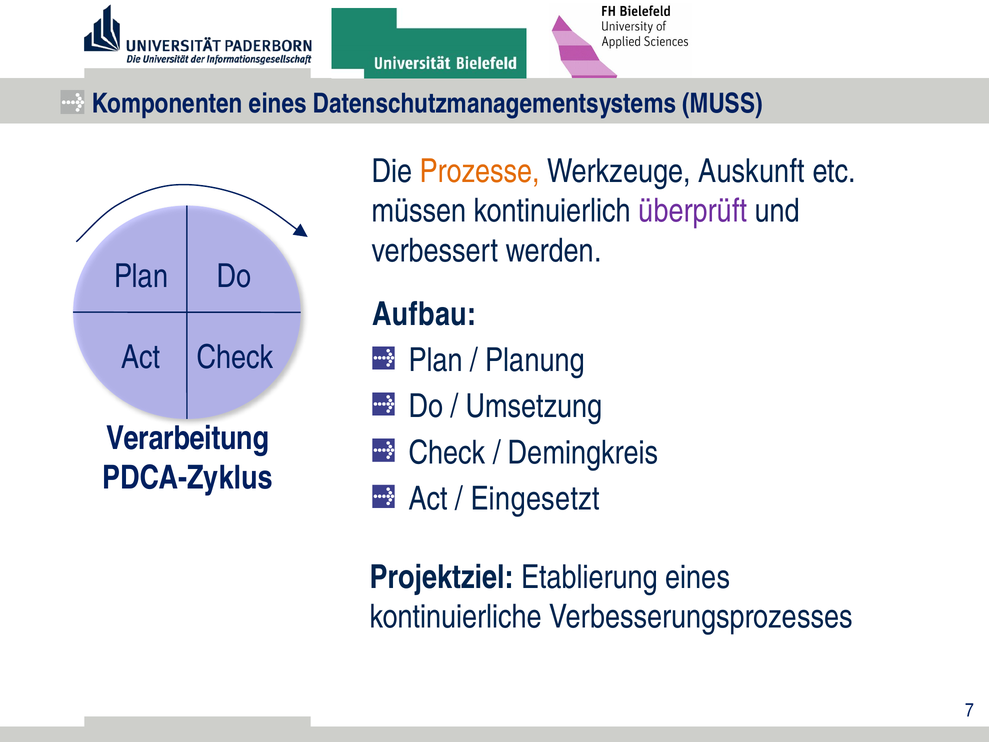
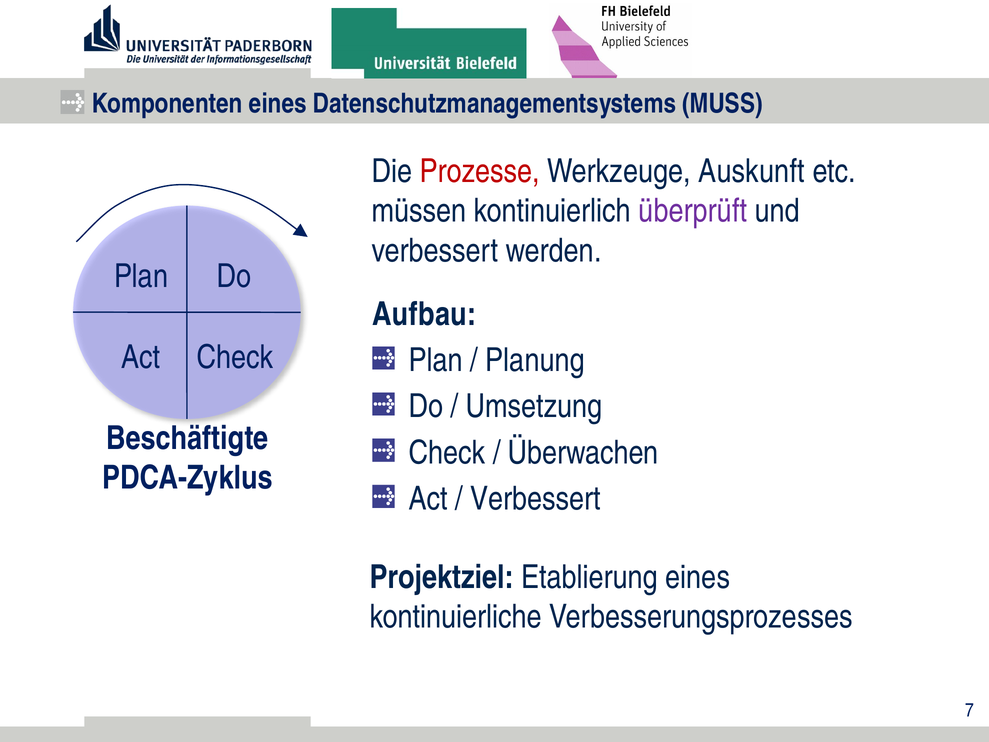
Prozesse colour: orange -> red
Verarbeitung: Verarbeitung -> Beschäftigte
Demingkreis: Demingkreis -> Überwachen
Eingesetzt at (535, 499): Eingesetzt -> Verbessert
